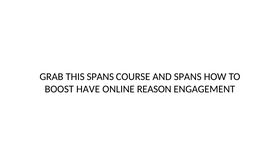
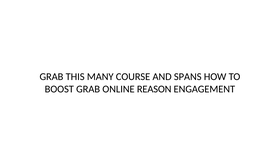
THIS SPANS: SPANS -> MANY
BOOST HAVE: HAVE -> GRAB
